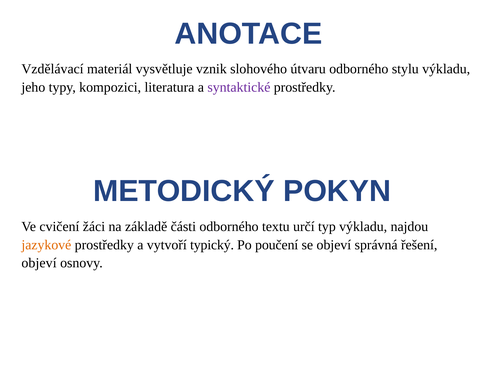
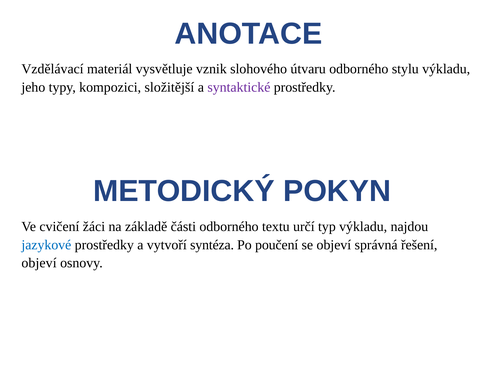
literatura: literatura -> složitější
jazykové colour: orange -> blue
typický: typický -> syntéza
